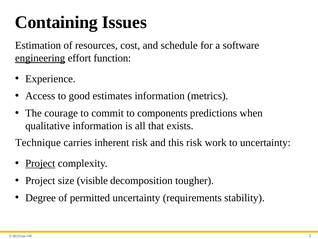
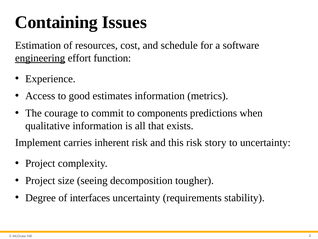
Technique: Technique -> Implement
work: work -> story
Project at (40, 163) underline: present -> none
visible: visible -> seeing
permitted: permitted -> interfaces
